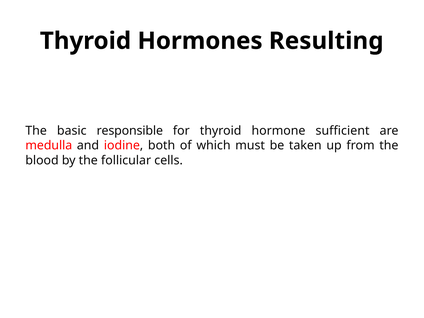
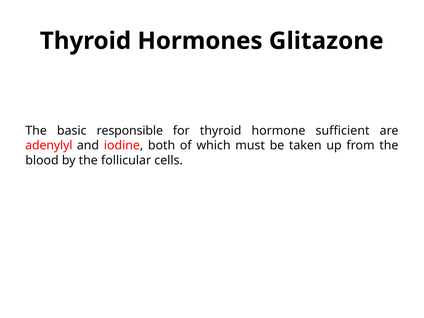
Resulting: Resulting -> Glitazone
medulla: medulla -> adenylyl
